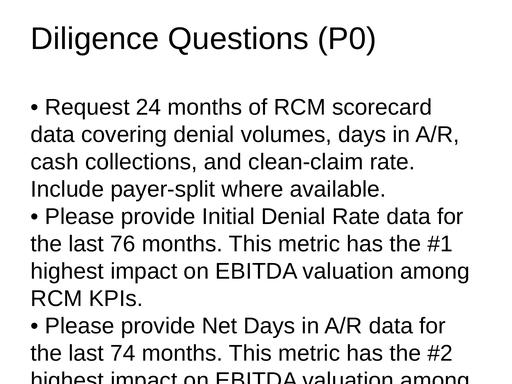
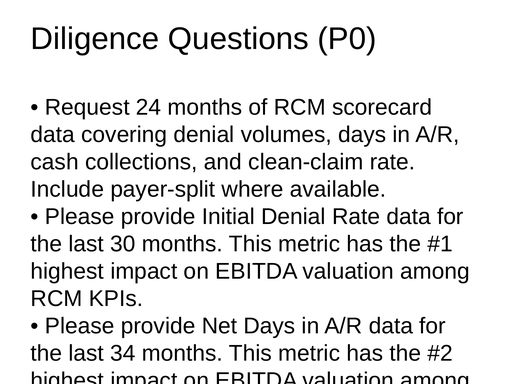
76: 76 -> 30
74: 74 -> 34
